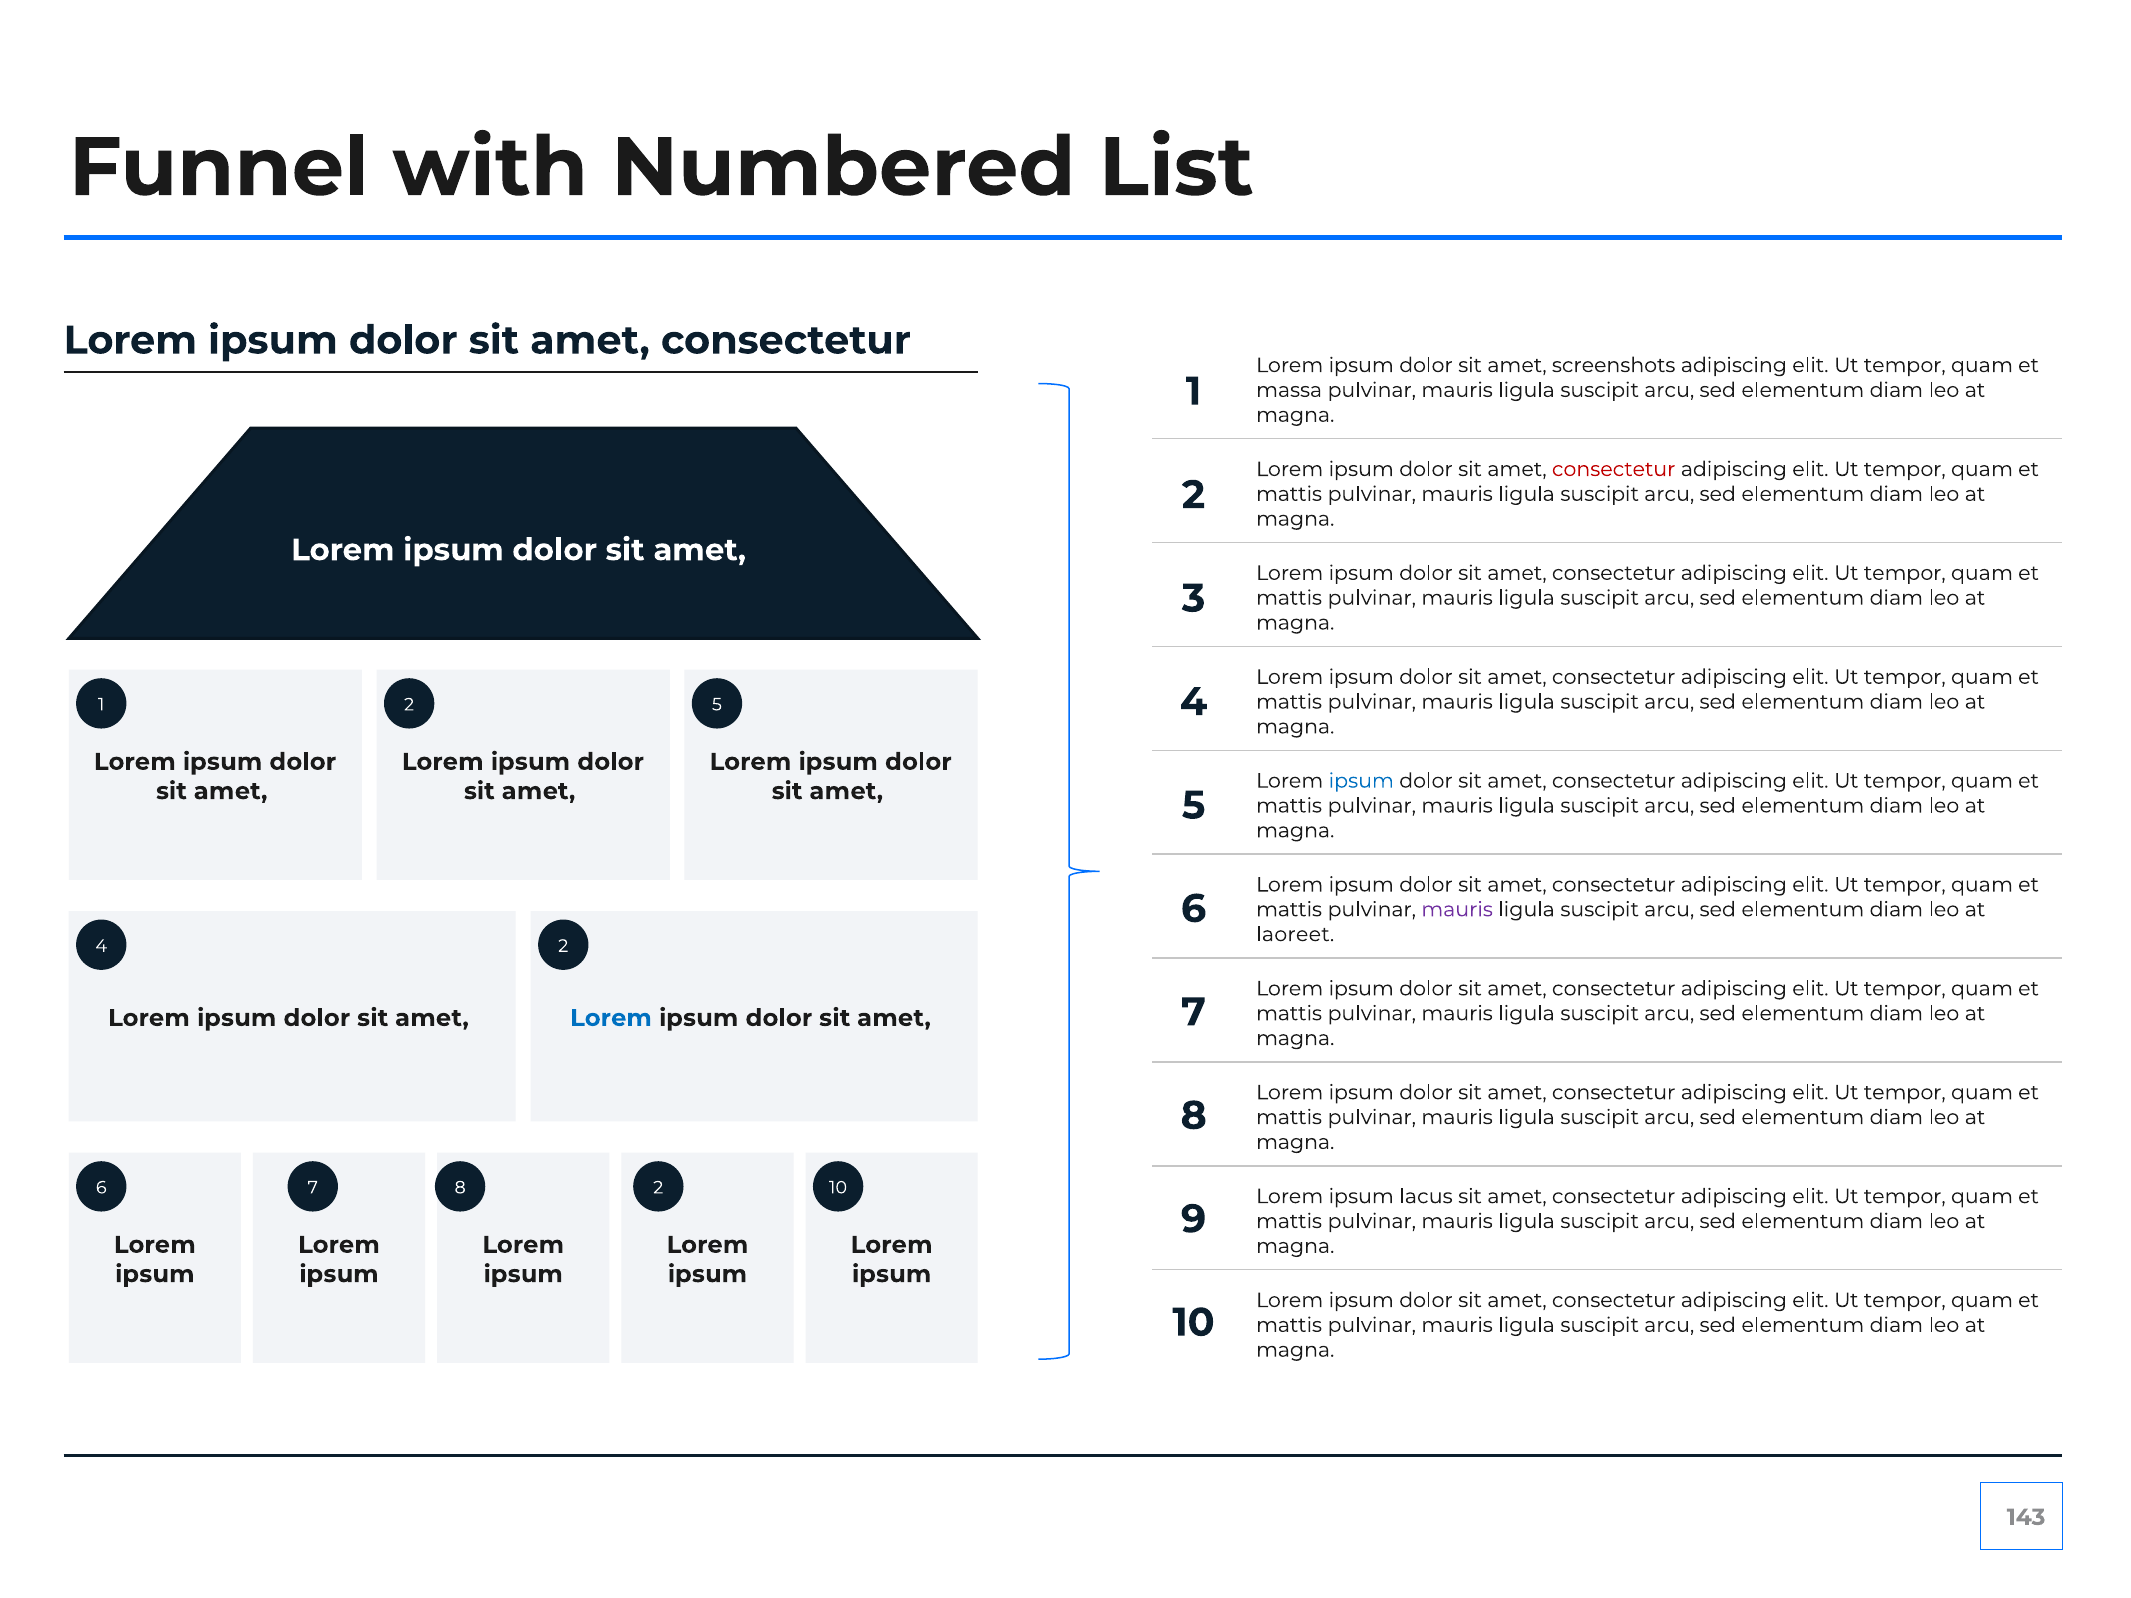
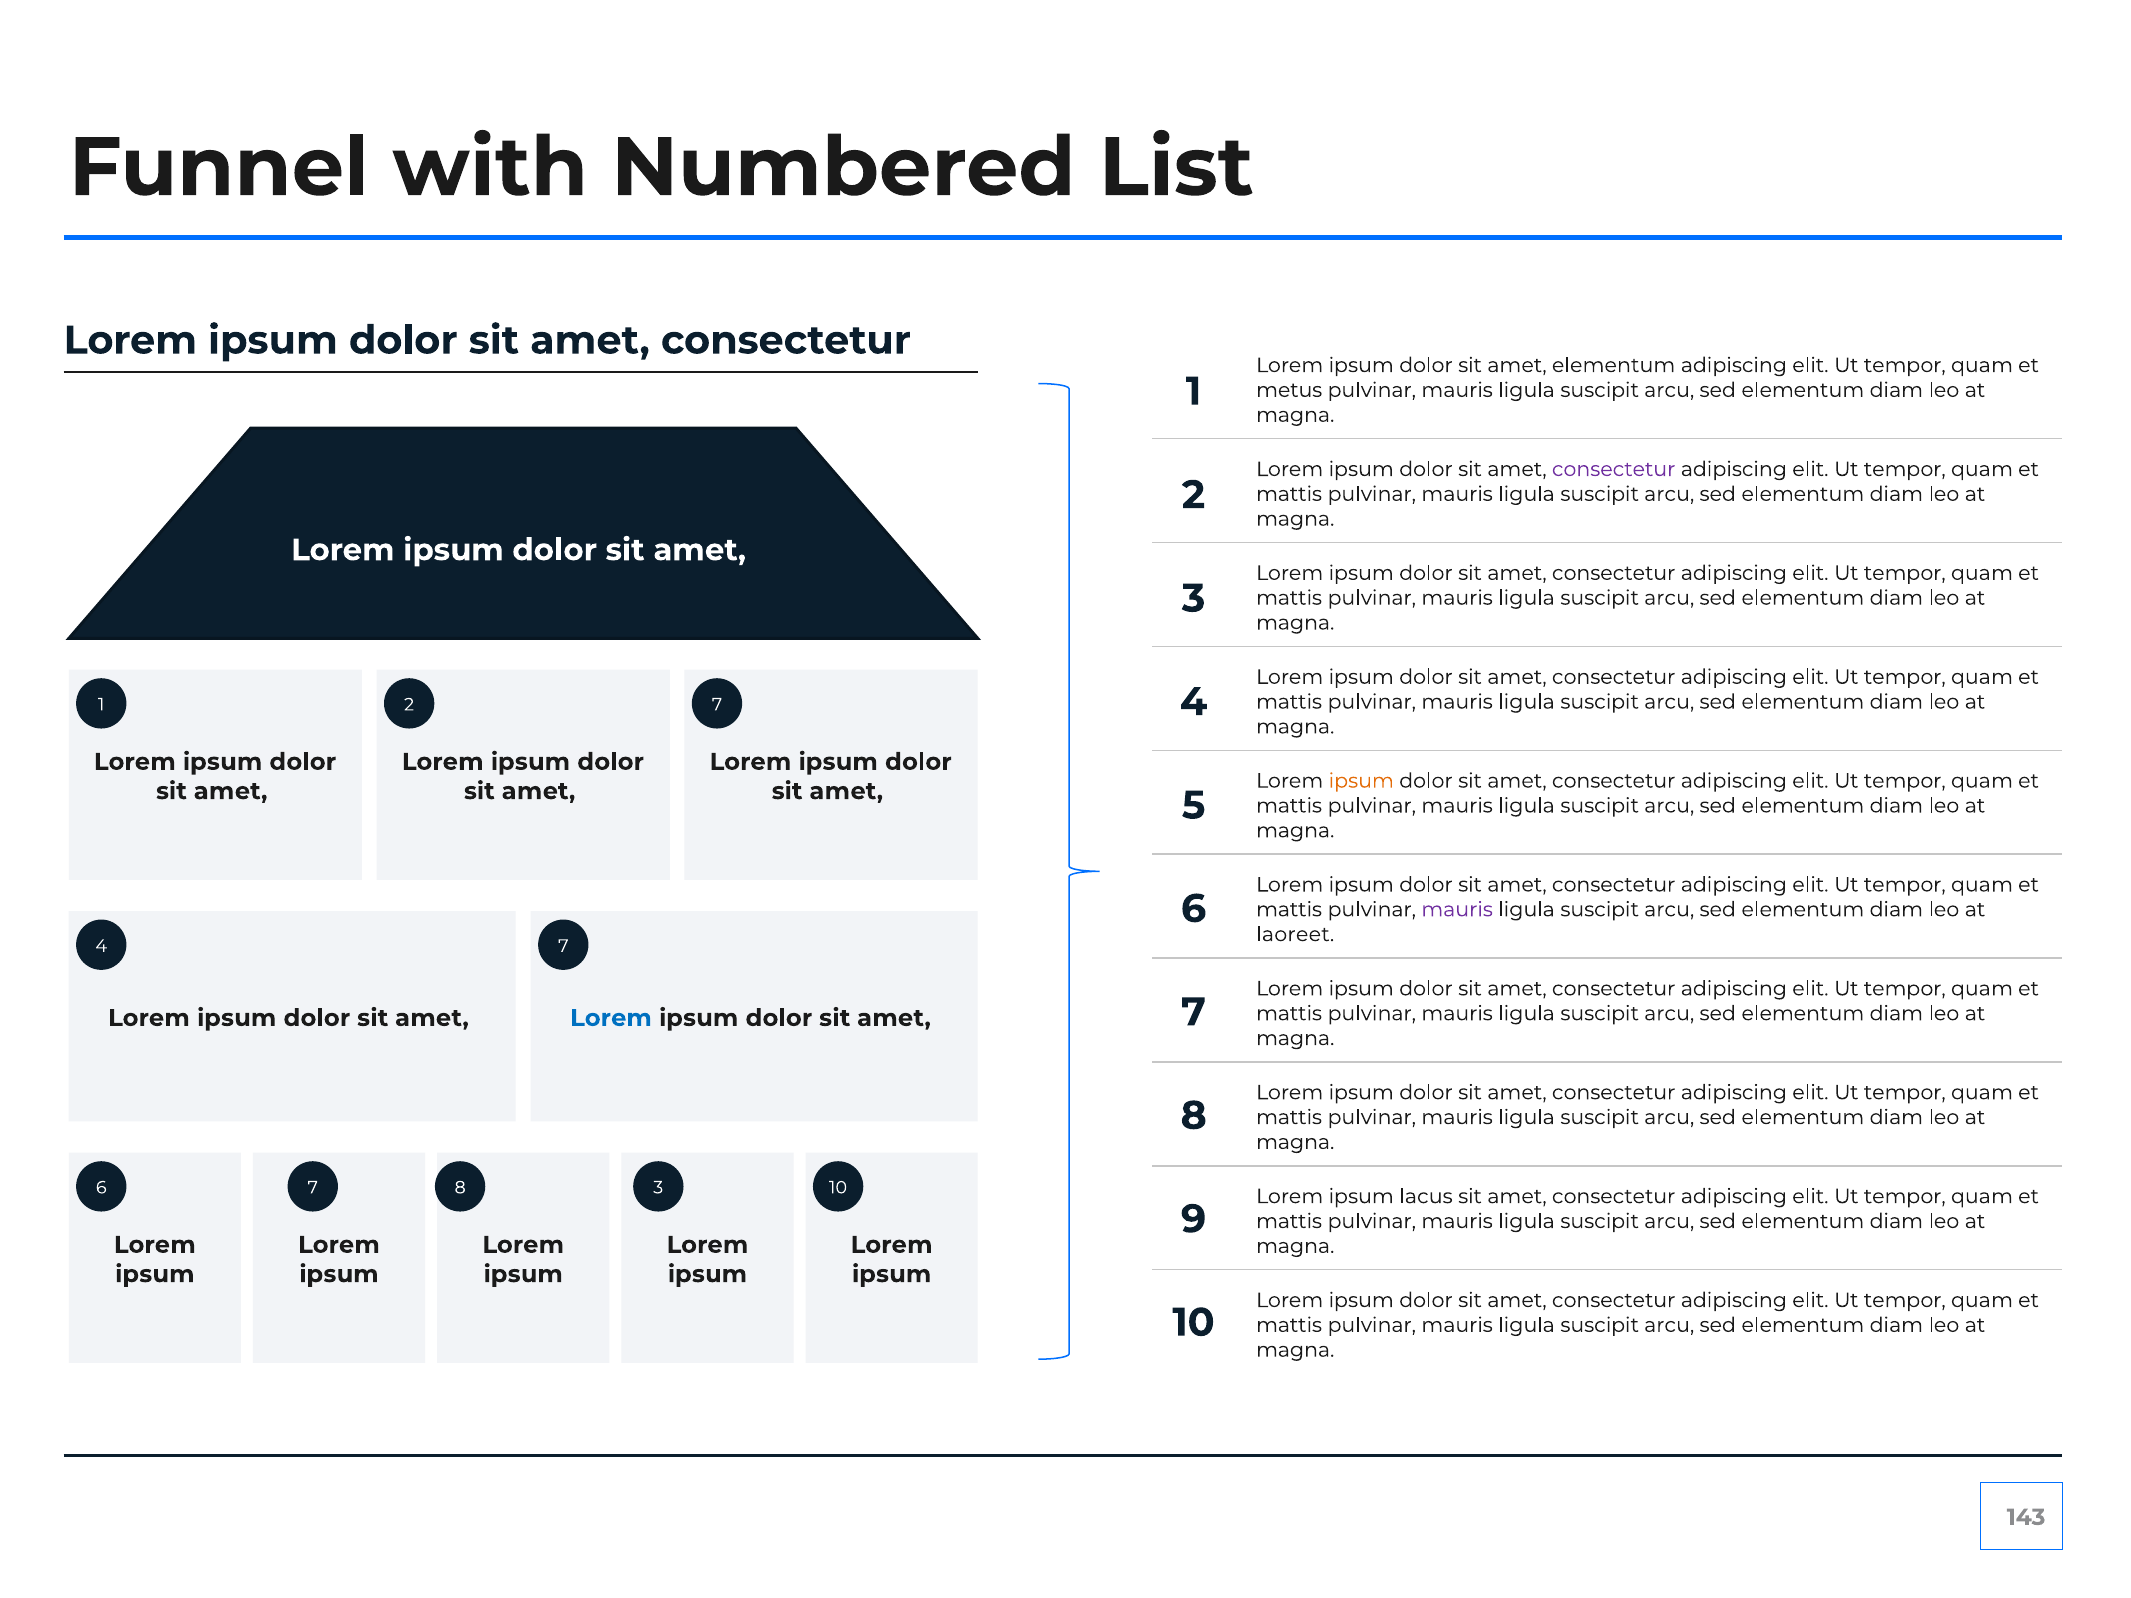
amet screenshots: screenshots -> elementum
massa: massa -> metus
consectetur at (1614, 469) colour: red -> purple
2 5: 5 -> 7
ipsum at (1361, 781) colour: blue -> orange
4 2: 2 -> 7
8 2: 2 -> 3
